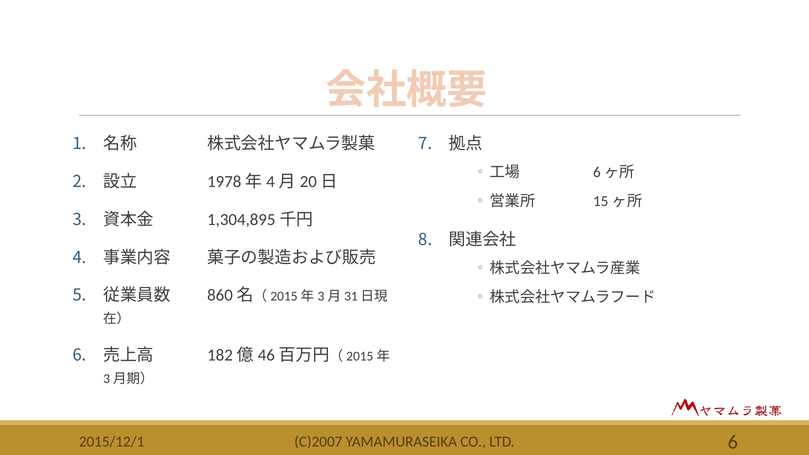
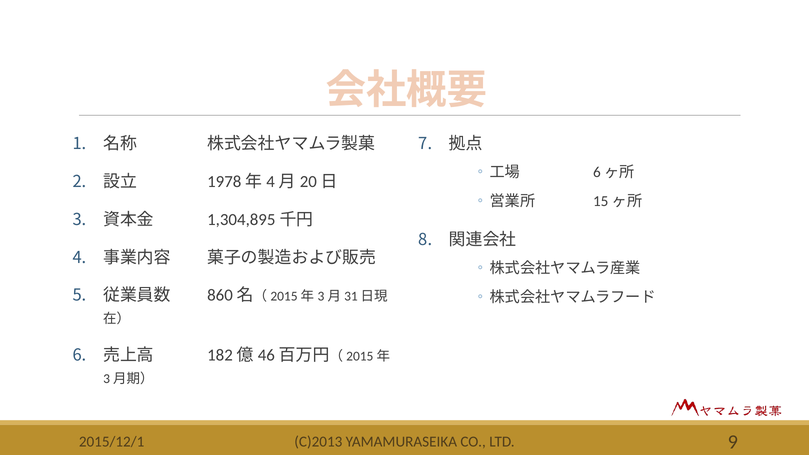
C)2007: C)2007 -> C)2013
LTD 6: 6 -> 9
